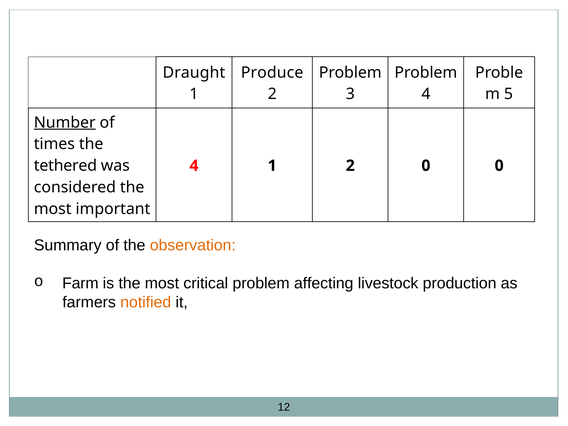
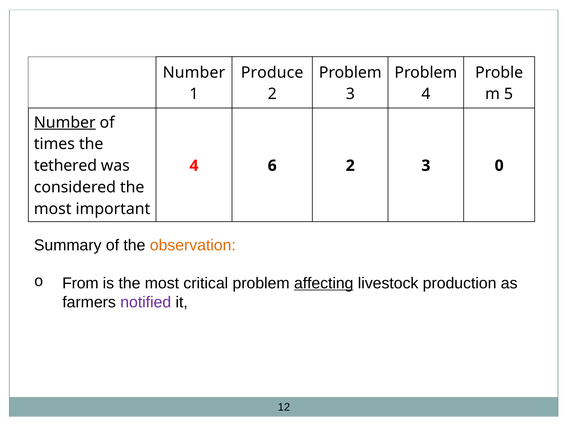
Draught at (194, 73): Draught -> Number
4 1: 1 -> 6
2 0: 0 -> 3
Farm: Farm -> From
affecting underline: none -> present
notified colour: orange -> purple
